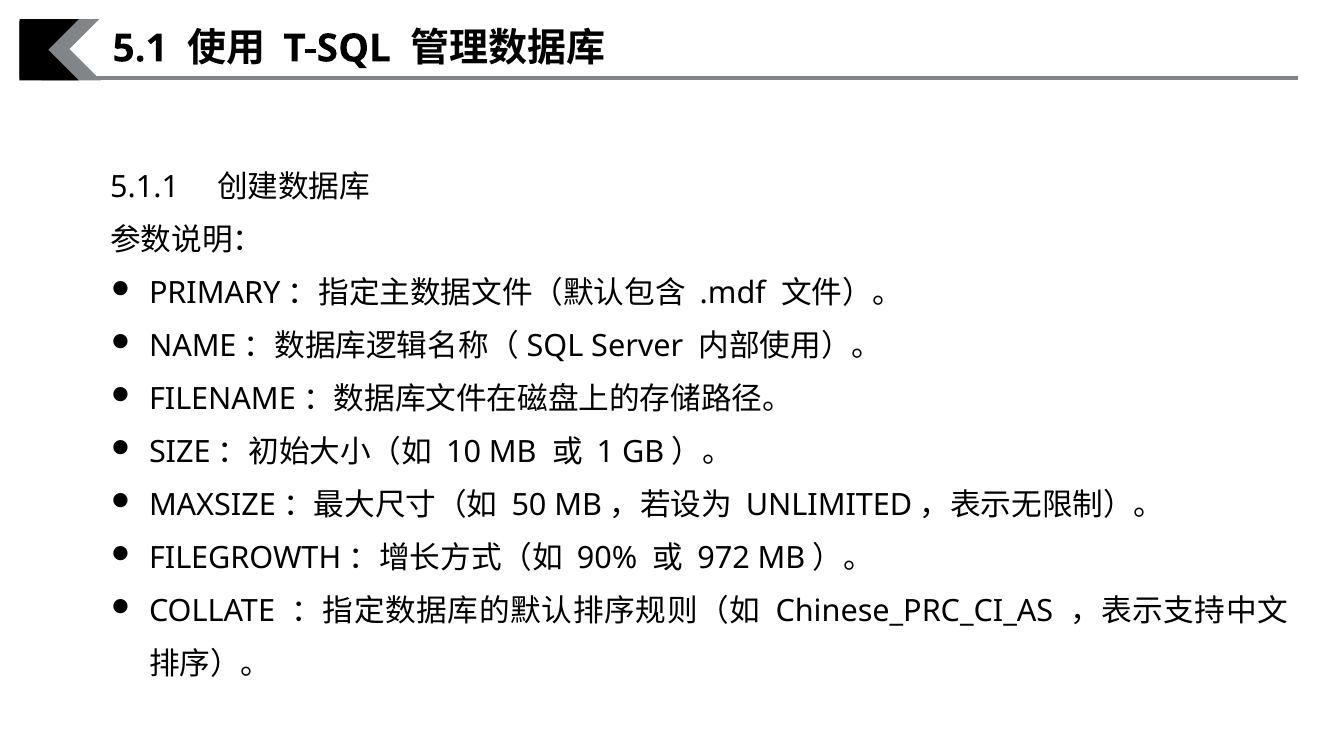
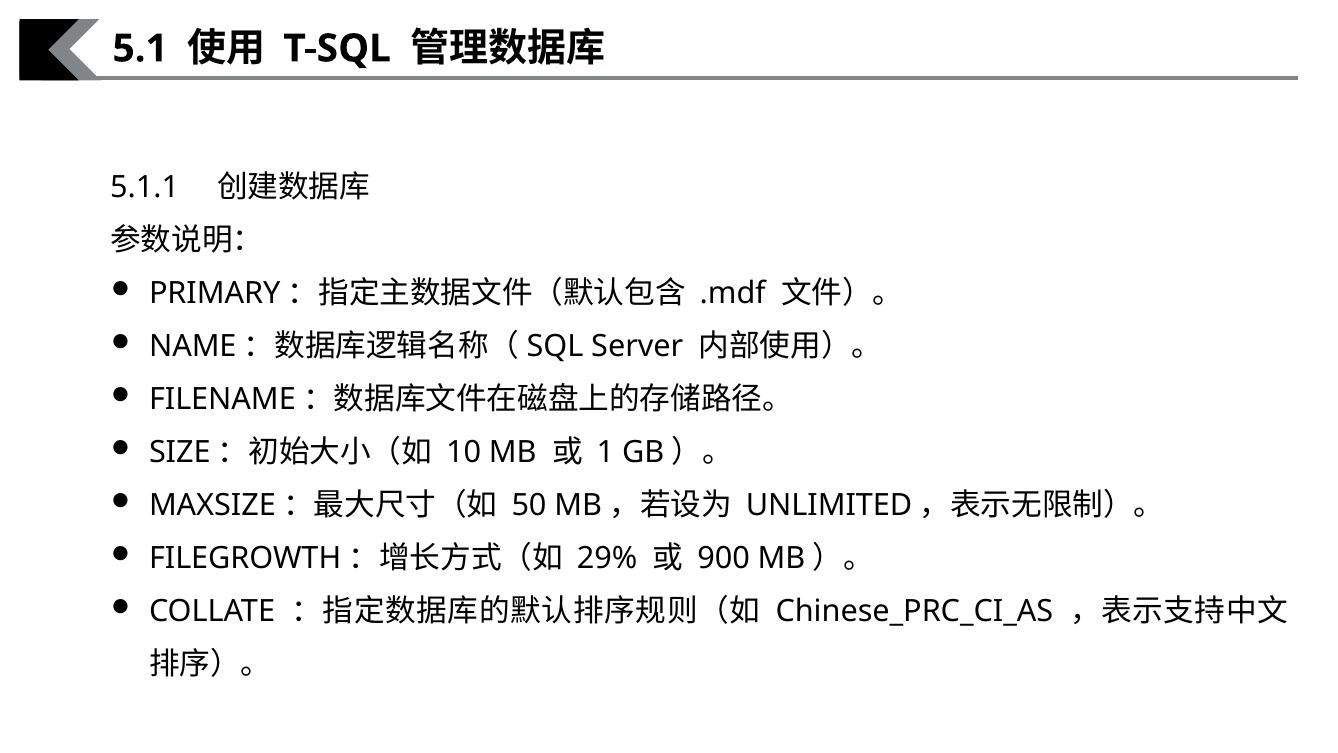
90%: 90% -> 29%
972: 972 -> 900
